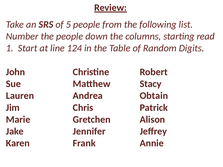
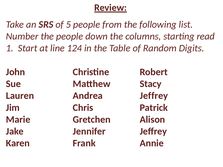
Andrea Obtain: Obtain -> Jeffrey
